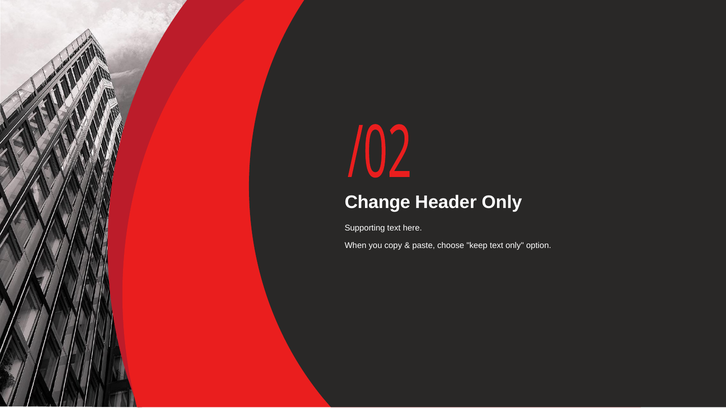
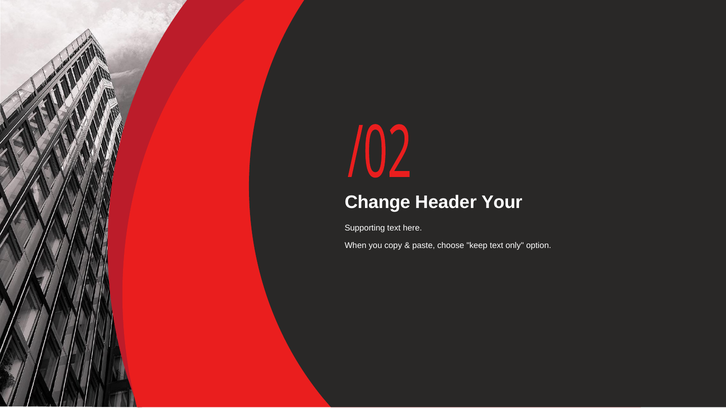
Header Only: Only -> Your
